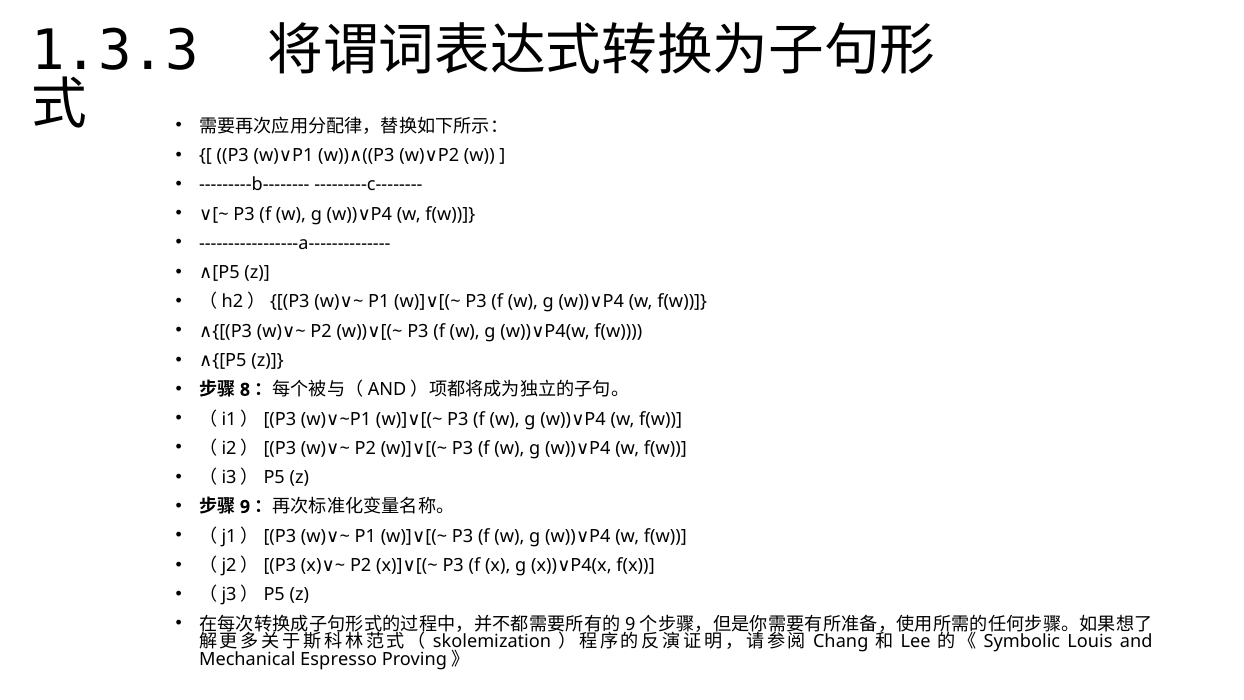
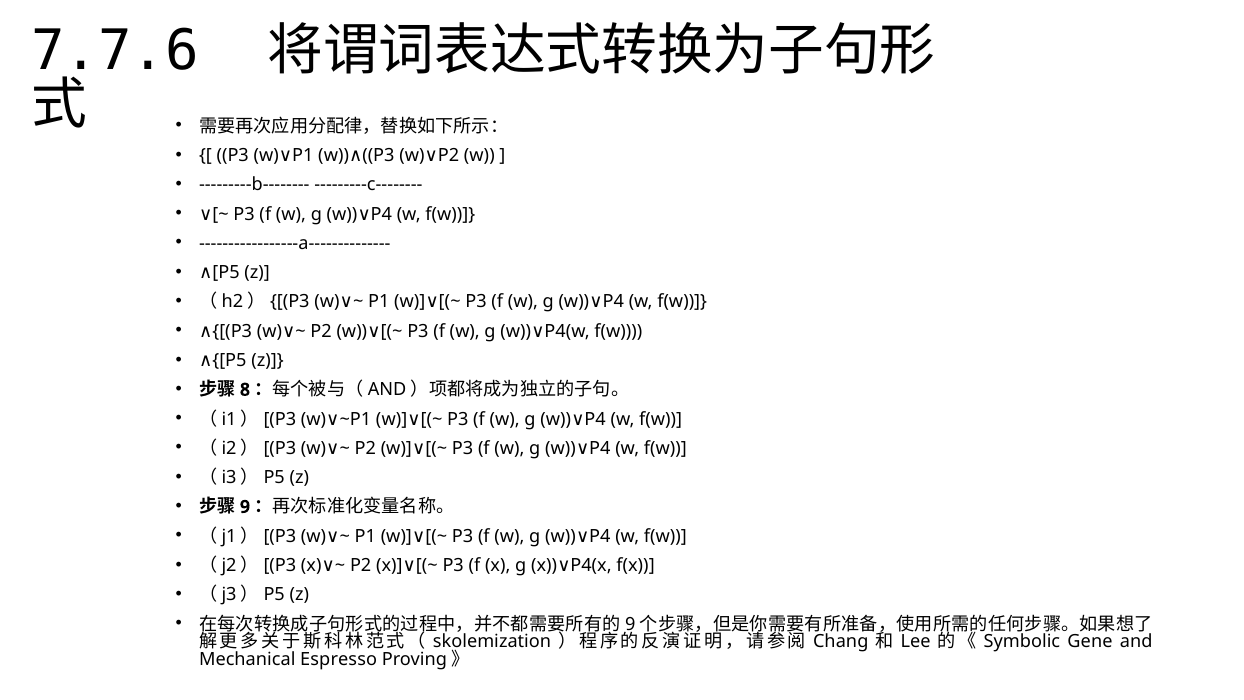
1.3.3: 1.3.3 -> 7.7.6
Louis: Louis -> Gene
